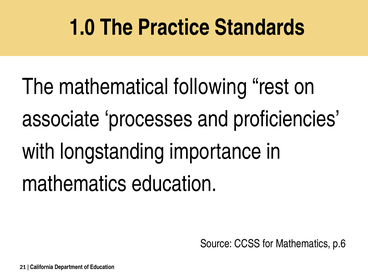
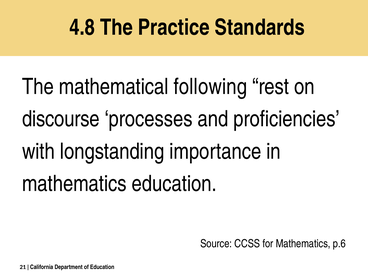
1.0: 1.0 -> 4.8
associate: associate -> discourse
